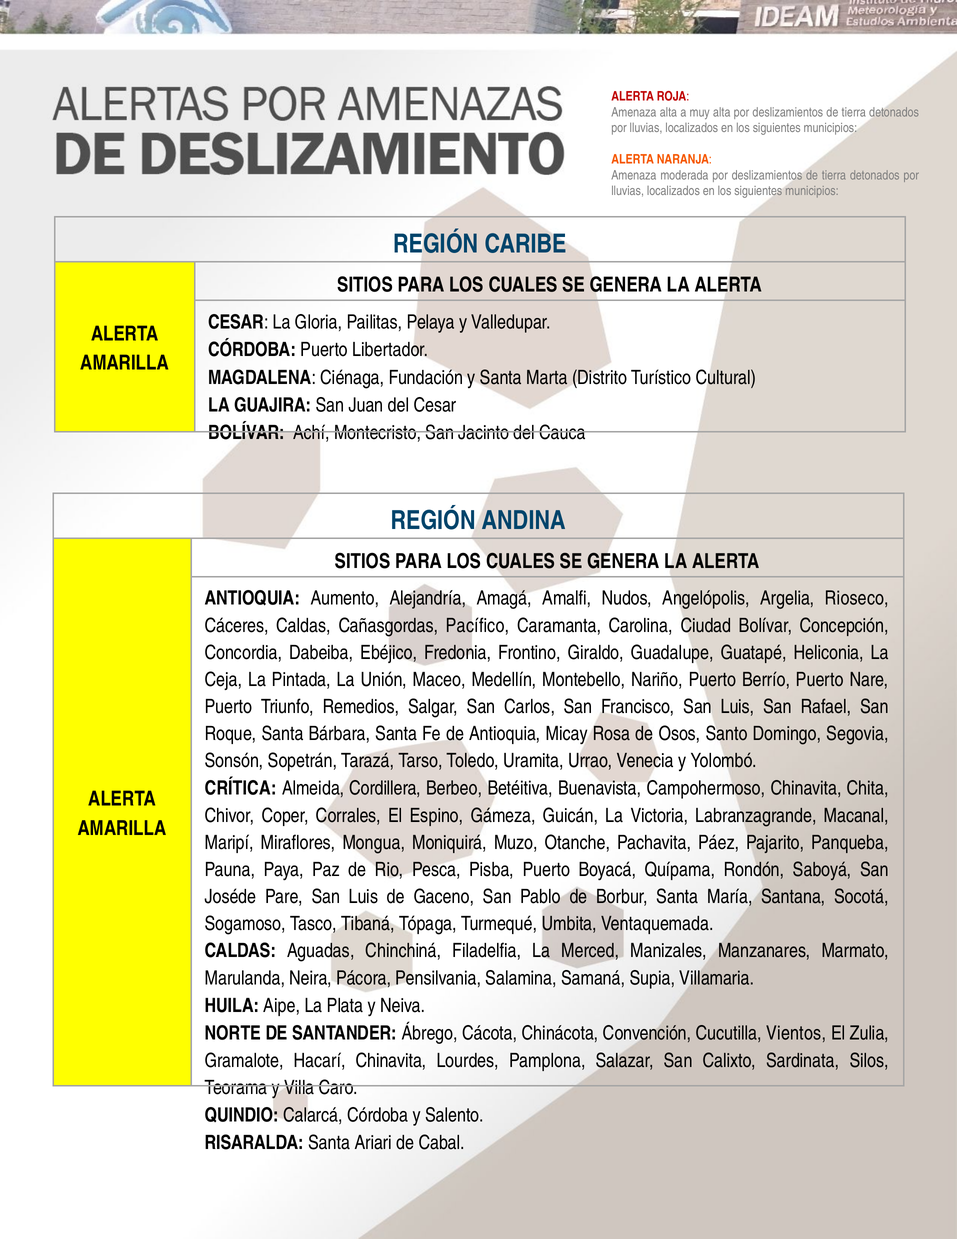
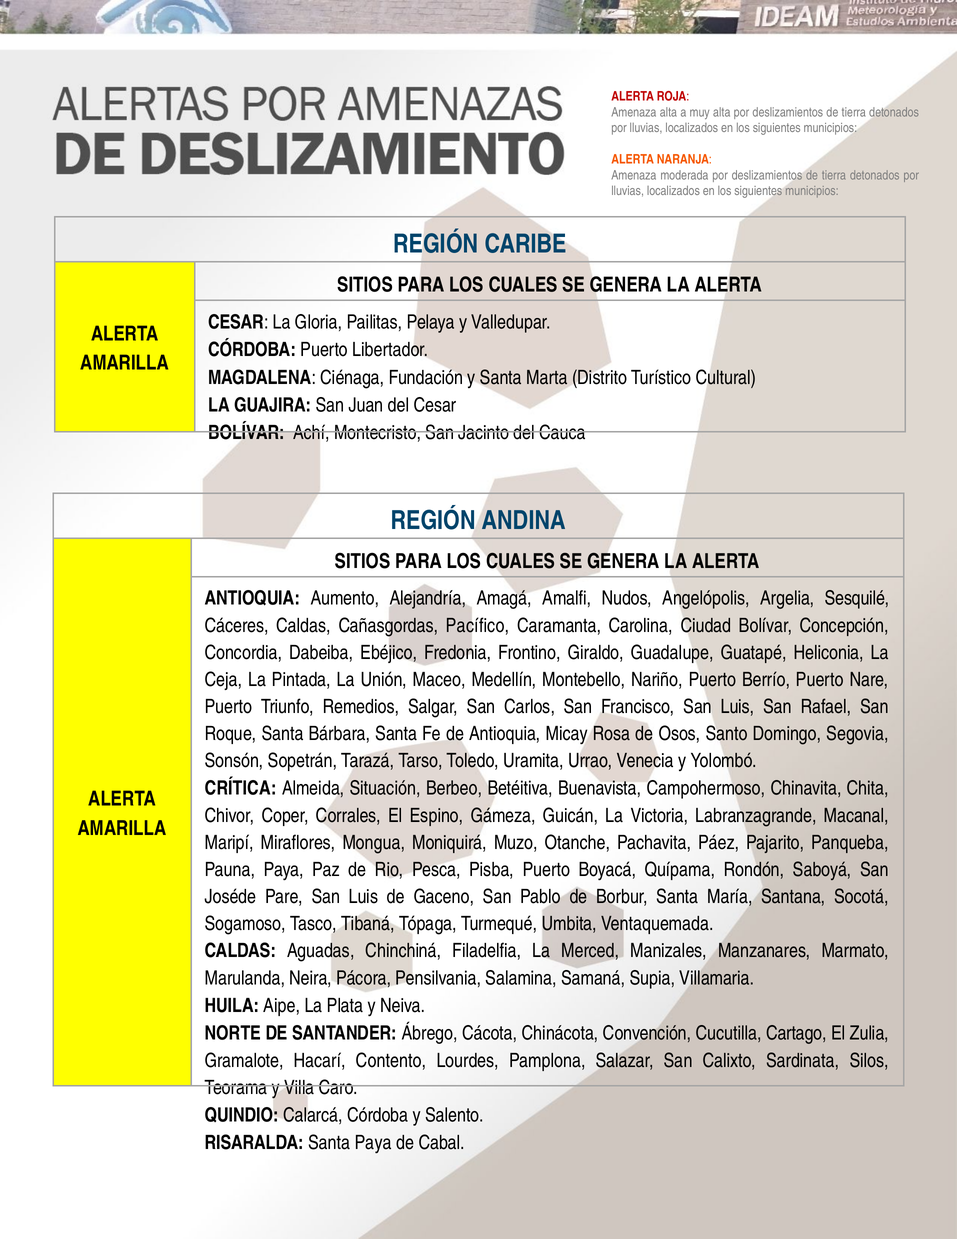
Rioseco: Rioseco -> Sesquilé
Cordillera: Cordillera -> Situación
Vientos: Vientos -> Cartago
Hacarí Chinavita: Chinavita -> Contento
Santa Ariari: Ariari -> Paya
